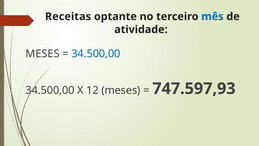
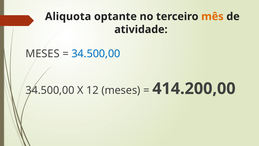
Receitas: Receitas -> Aliquota
mês colour: blue -> orange
747.597,93: 747.597,93 -> 414.200,00
